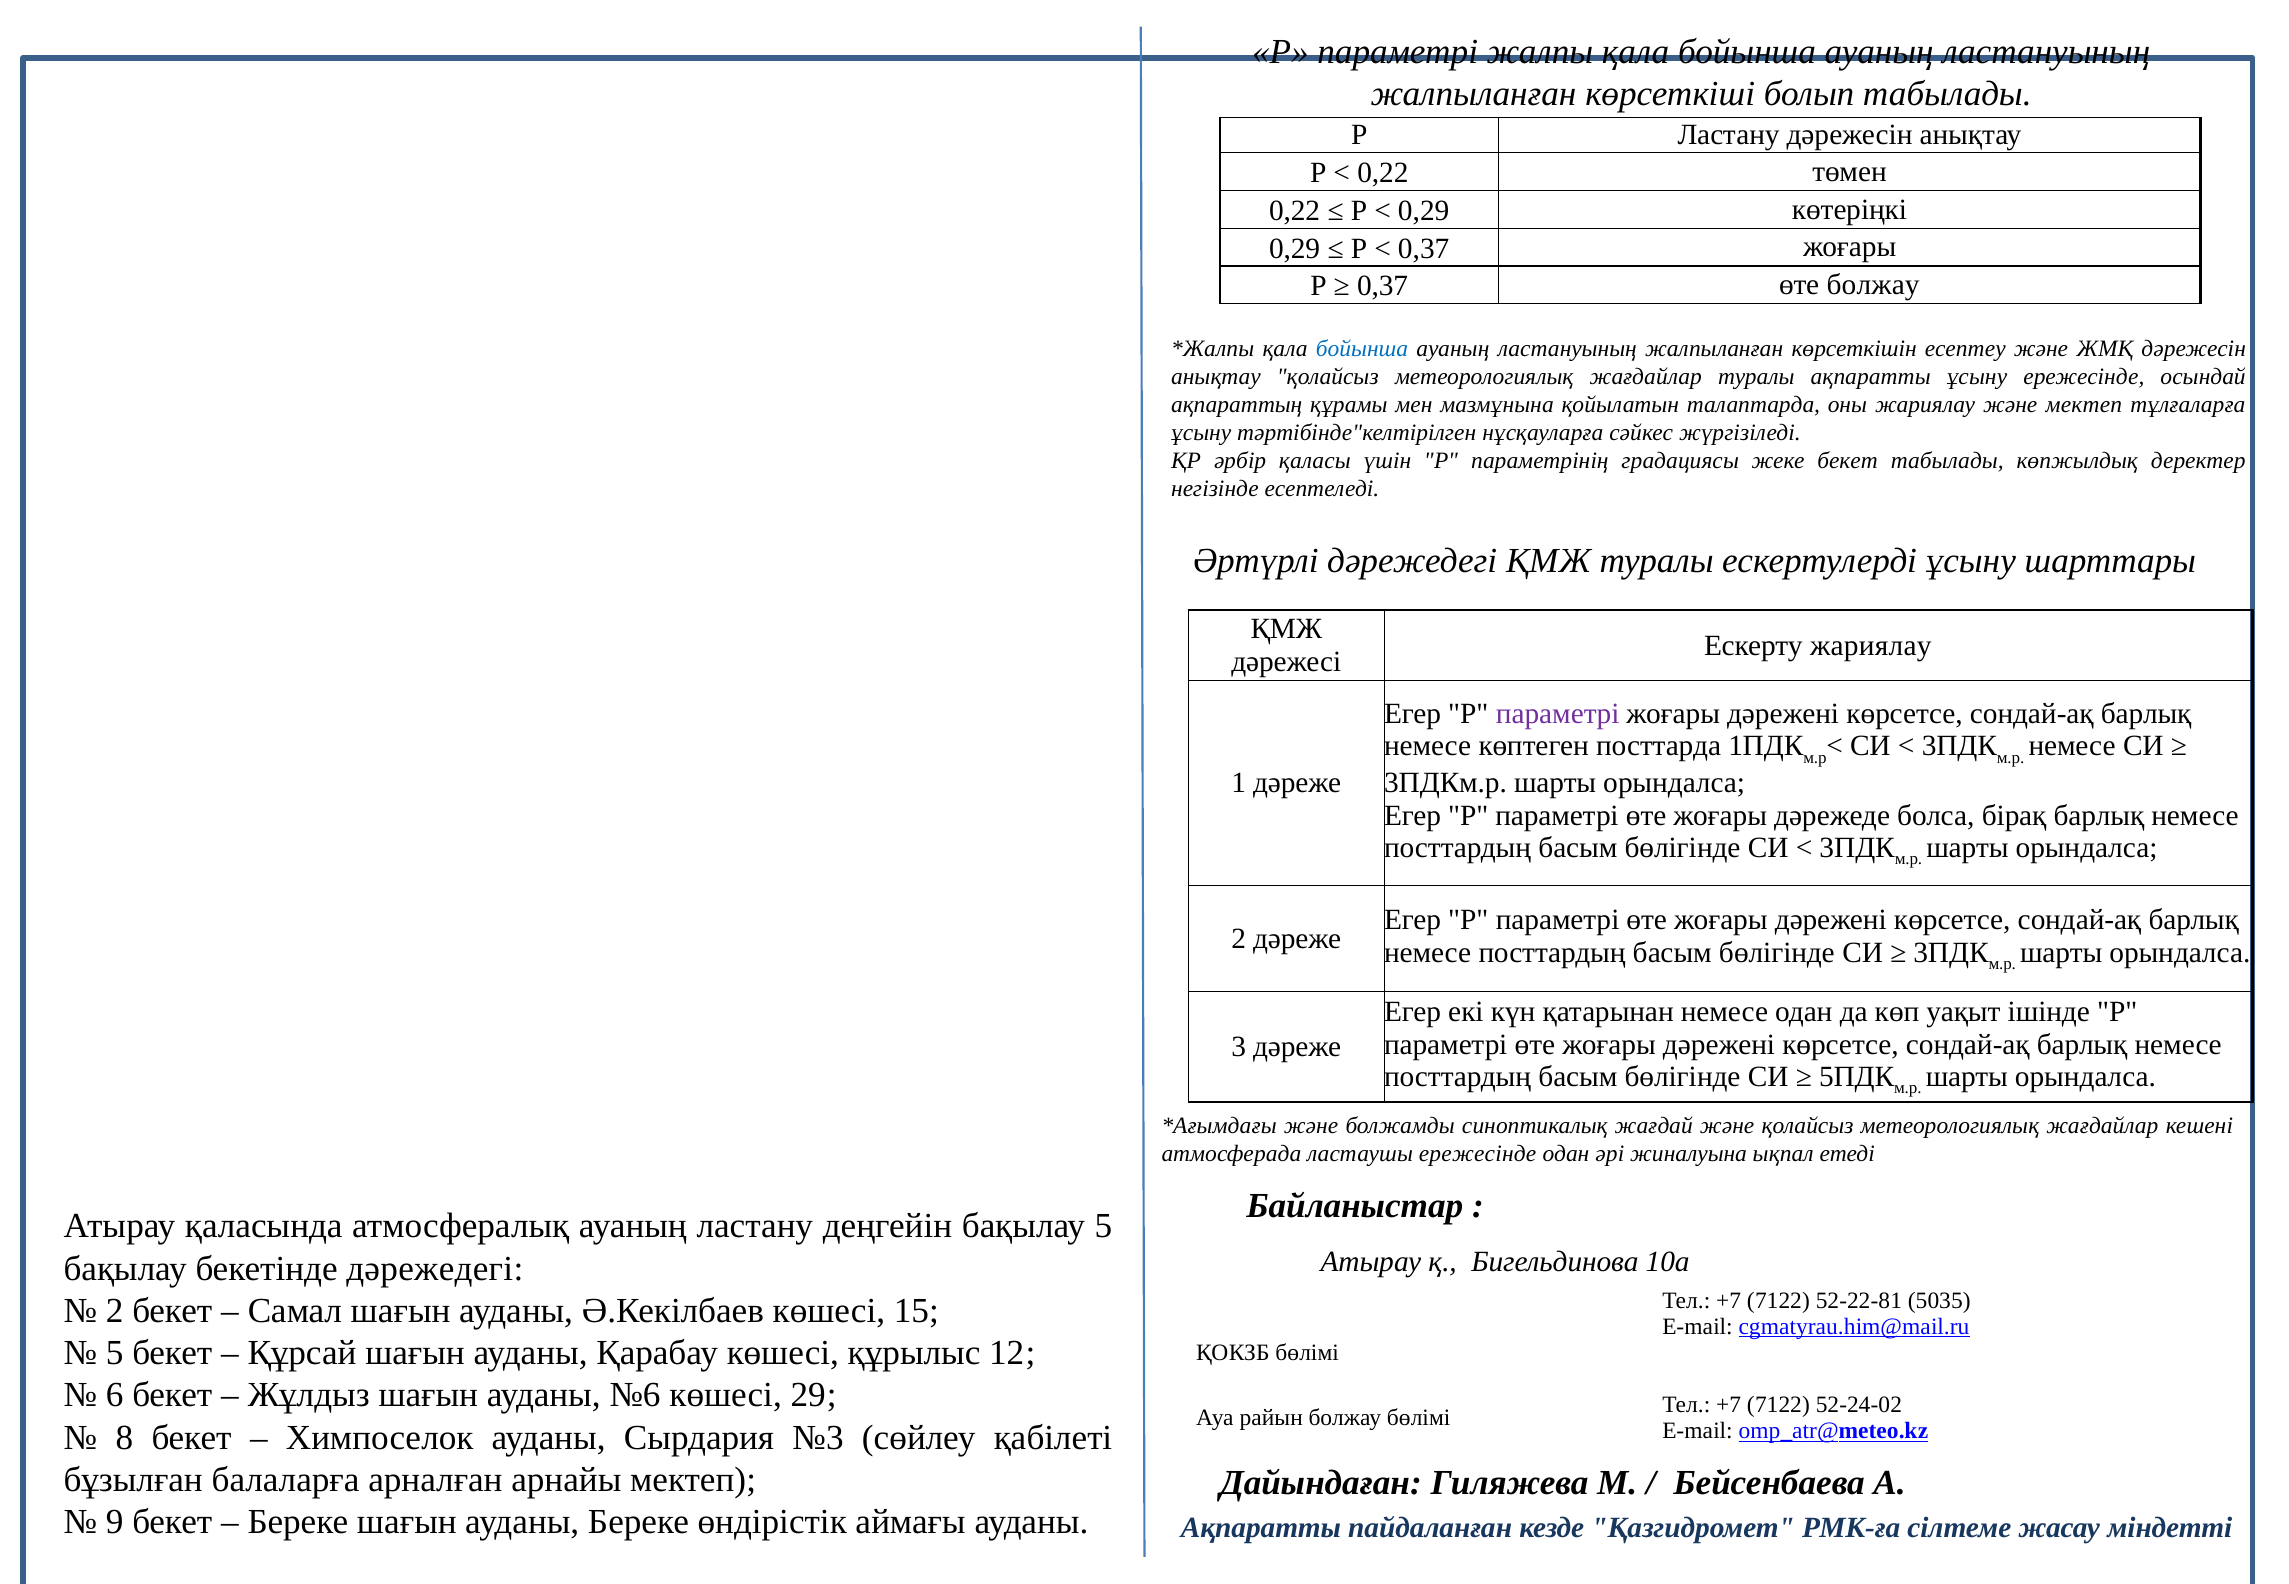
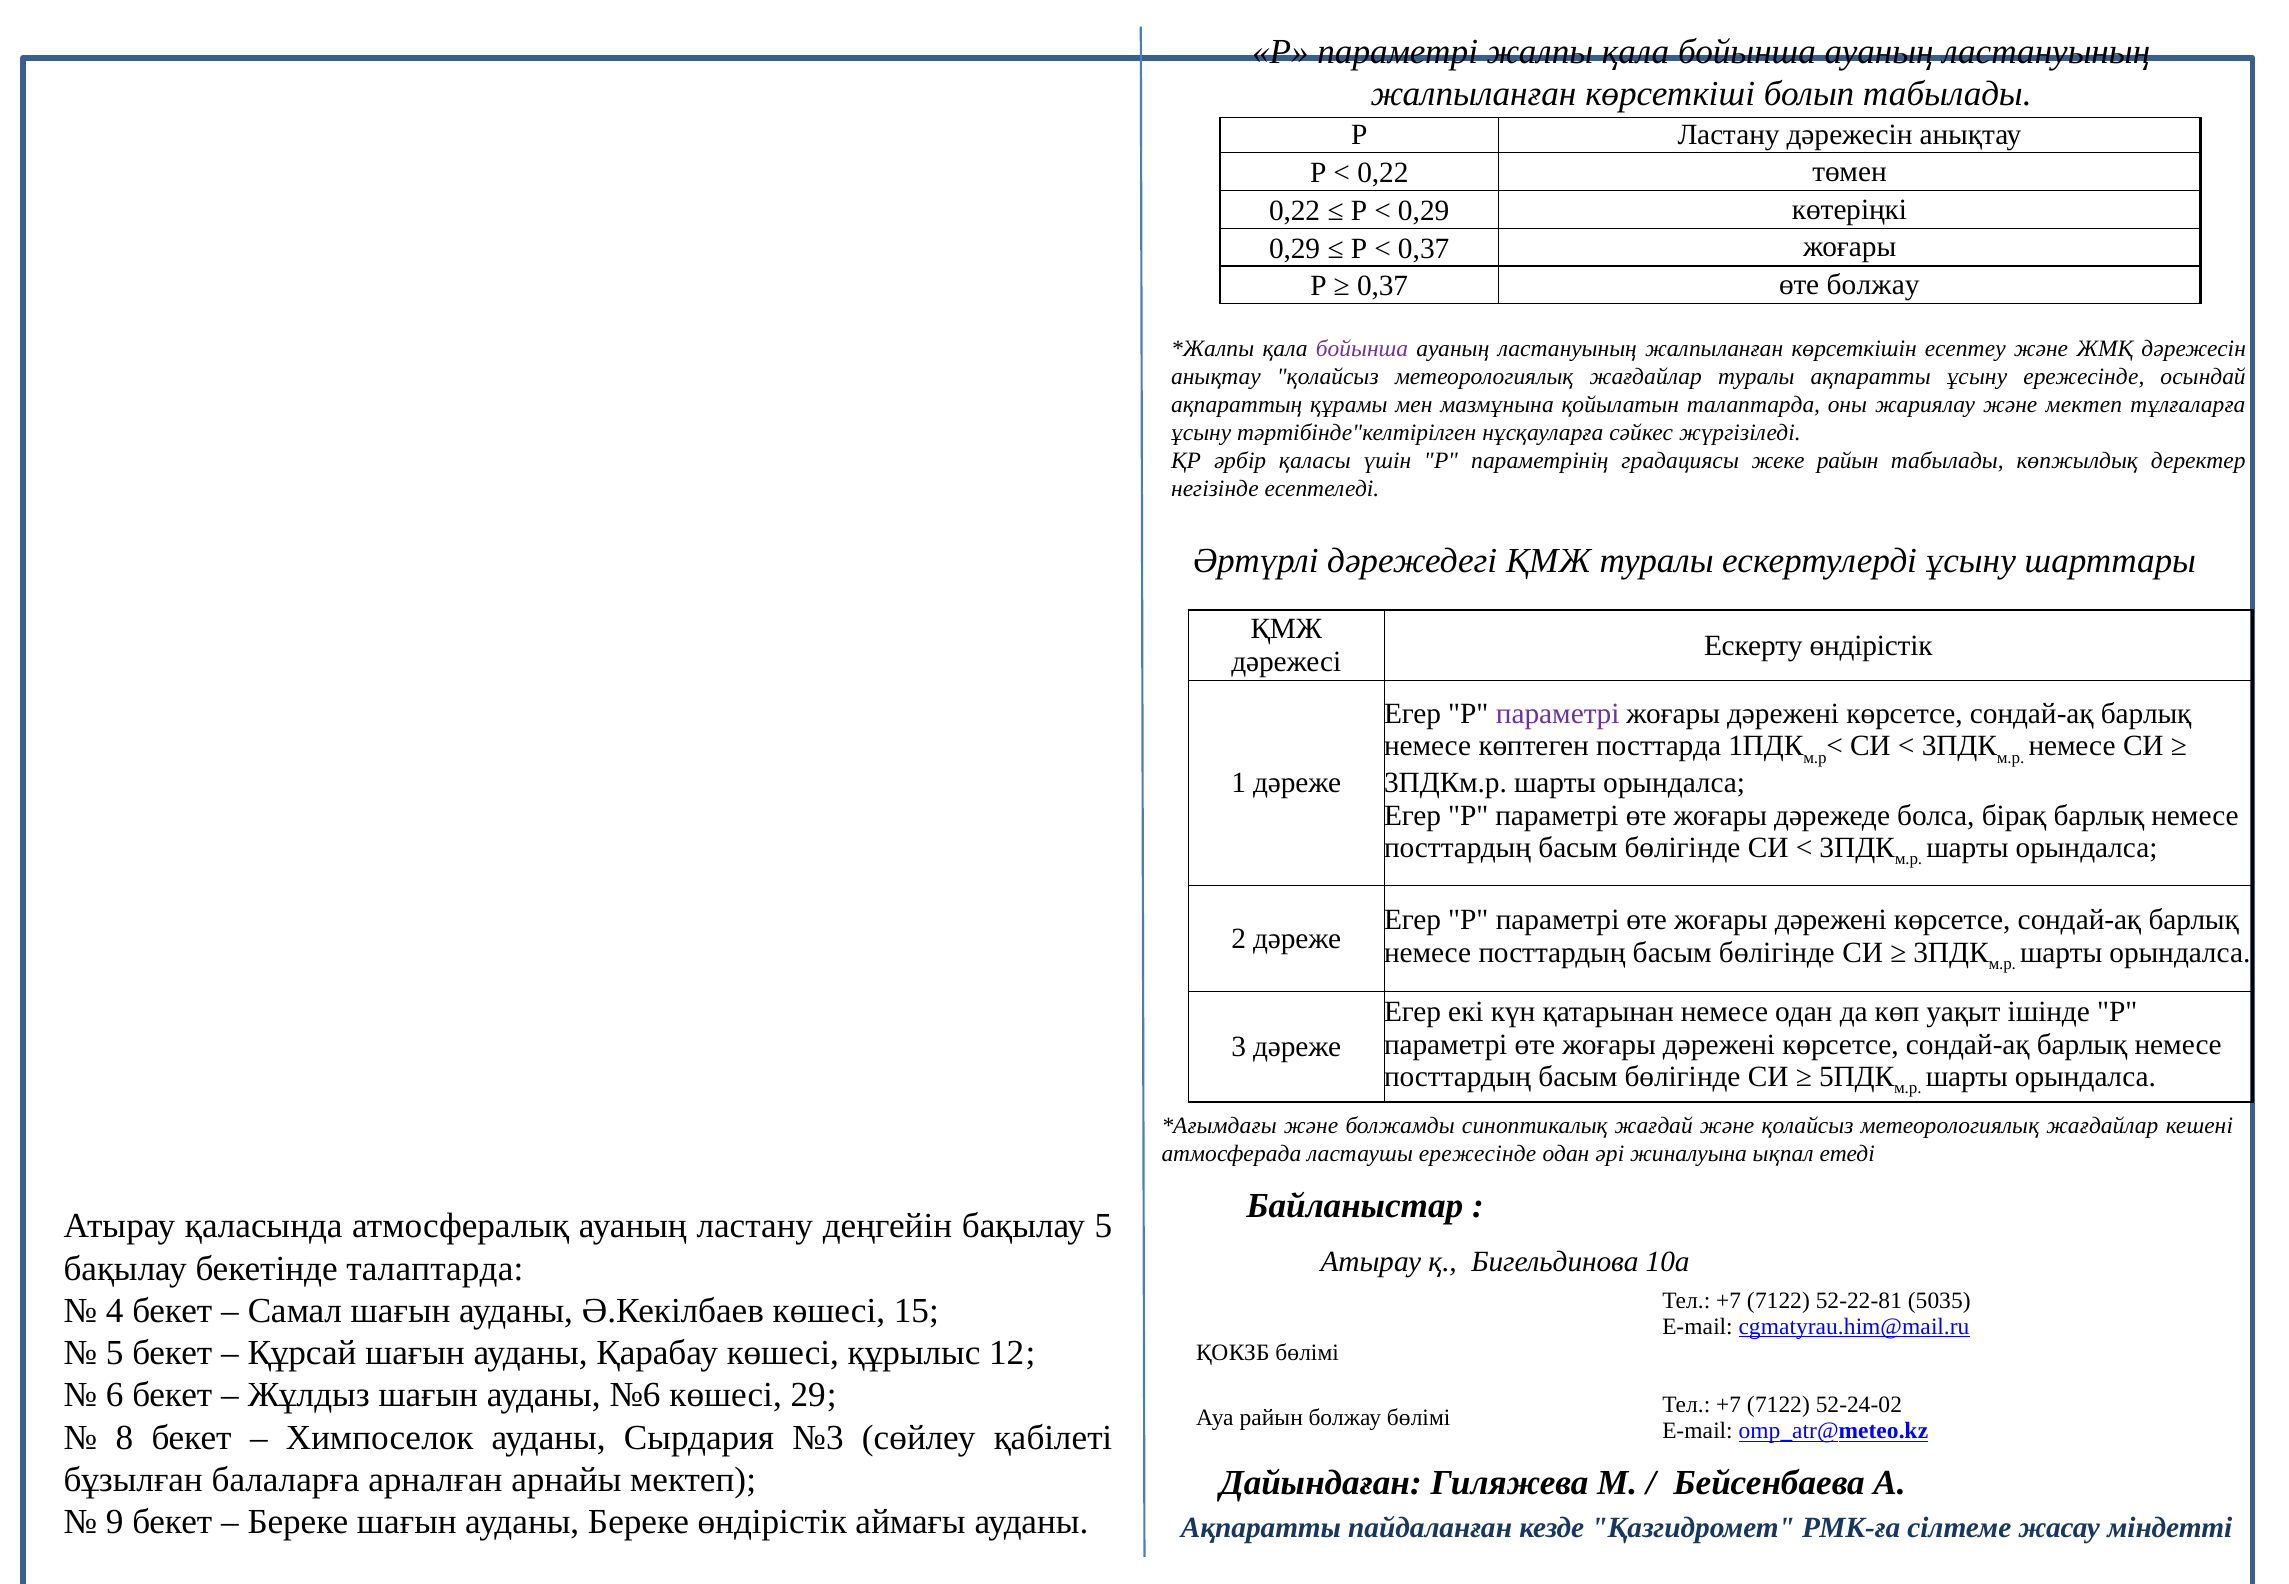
бойынша at (1362, 348) colour: blue -> purple
жеке бекет: бекет -> райын
Ескерту жариялау: жариялау -> өндірістік
бекетінде дәрежедегі: дәрежедегі -> талаптарда
2 at (115, 1311): 2 -> 4
